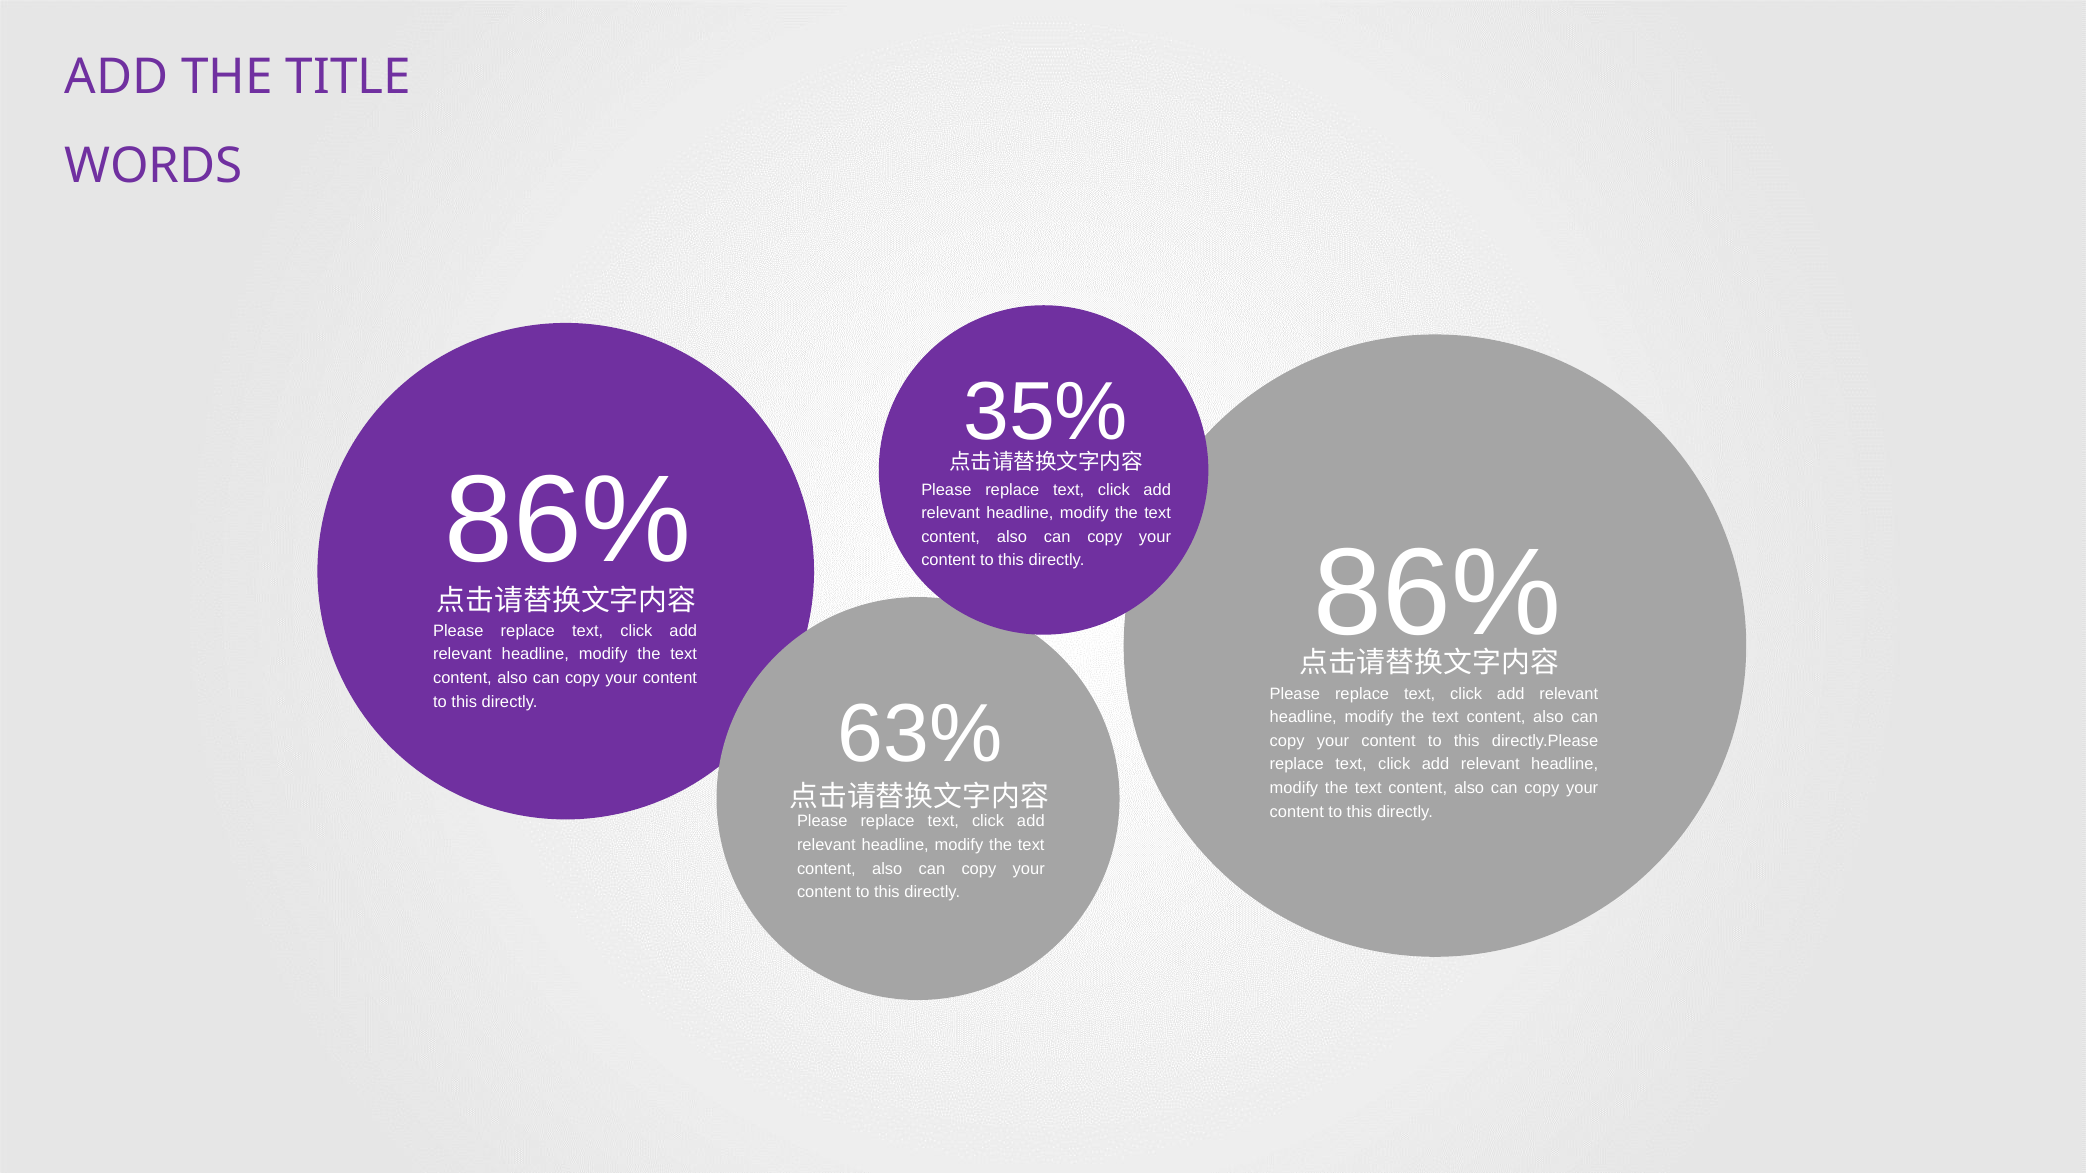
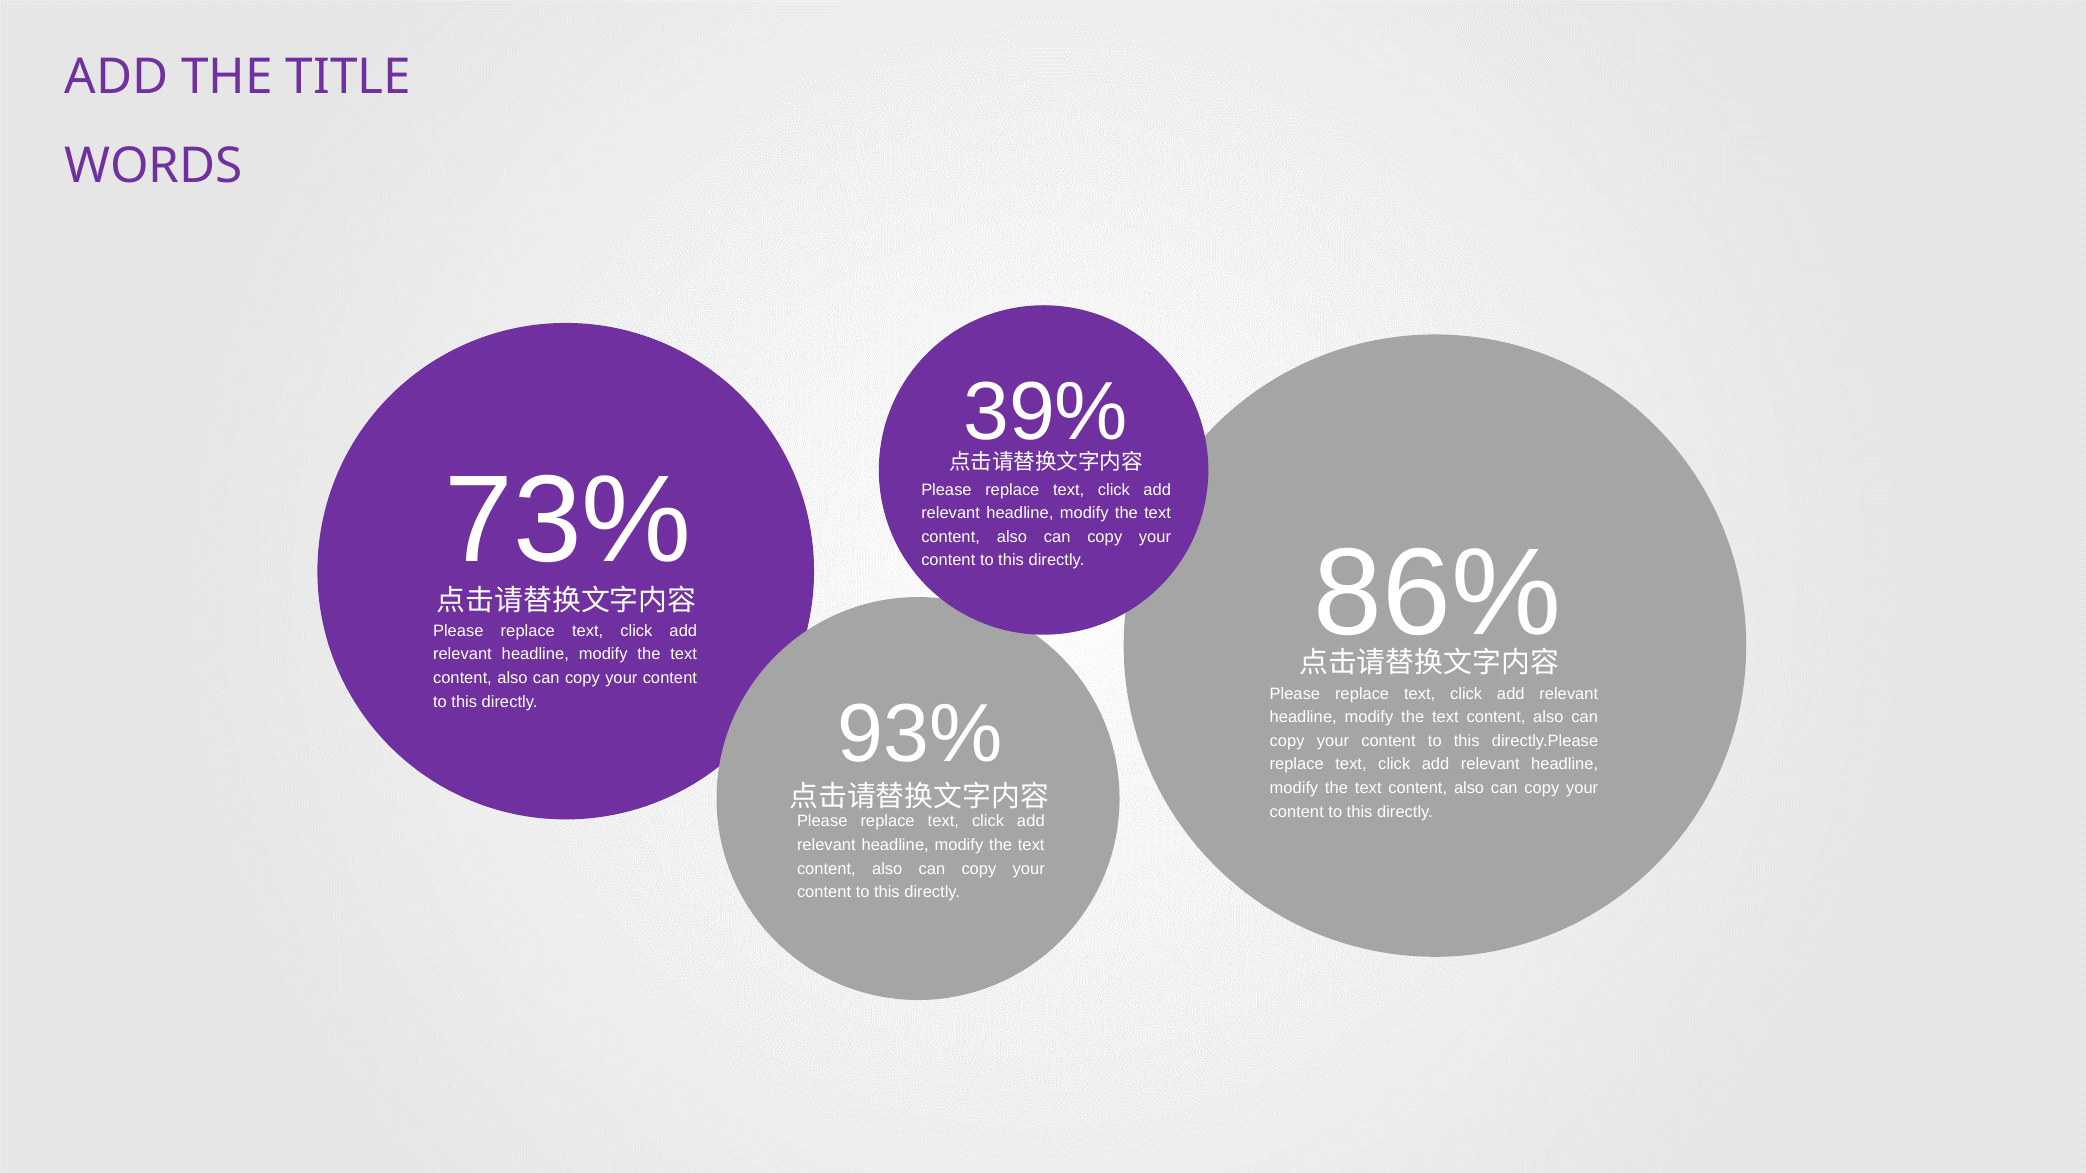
35%: 35% -> 39%
86% at (568, 521): 86% -> 73%
63%: 63% -> 93%
